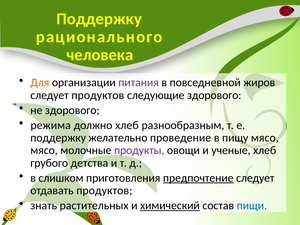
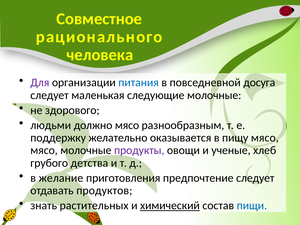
Поддержку at (99, 19): Поддержку -> Совместное
Для colour: orange -> purple
питания colour: purple -> blue
жиров: жиров -> досуга
следует продуктов: продуктов -> маленькая
следующие здорового: здорового -> молочные
режима: режима -> людьми
должно хлеб: хлеб -> мясо
проведение: проведение -> оказывается
слишком: слишком -> желание
предпочтение underline: present -> none
